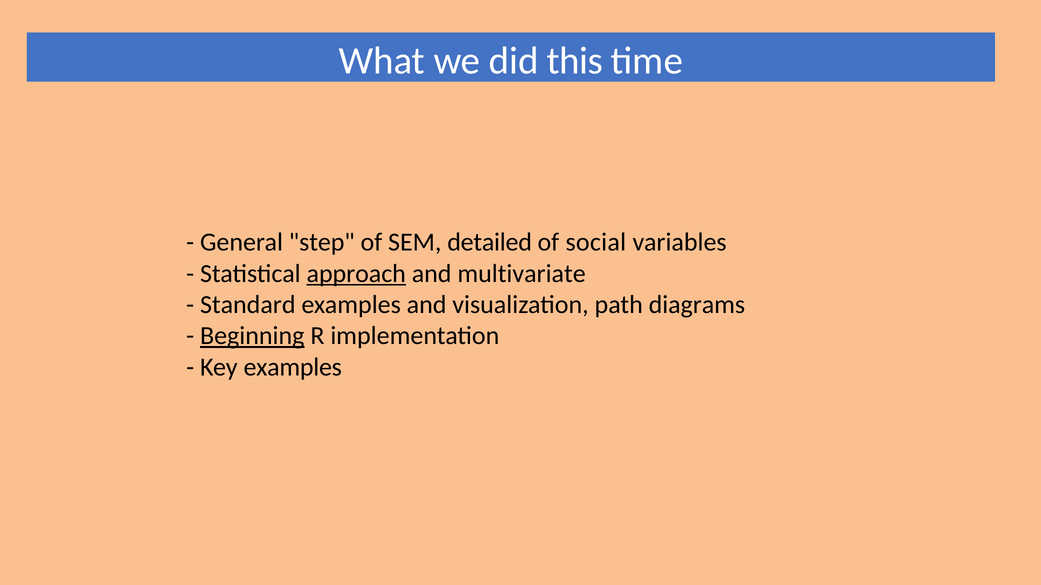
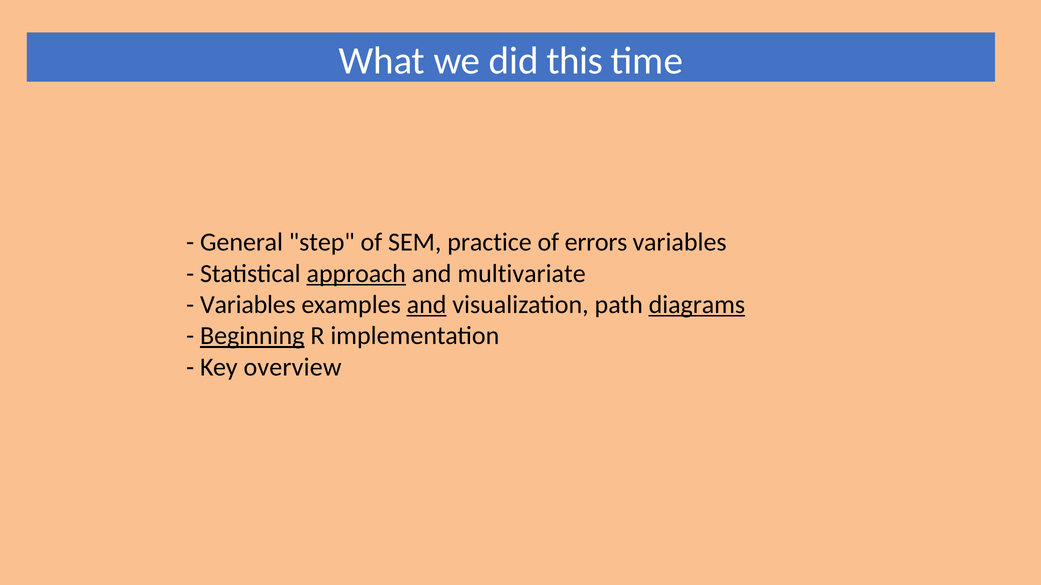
detailed: detailed -> practice
social: social -> errors
Standard at (248, 305): Standard -> Variables
and at (427, 305) underline: none -> present
diagrams underline: none -> present
Key examples: examples -> overview
